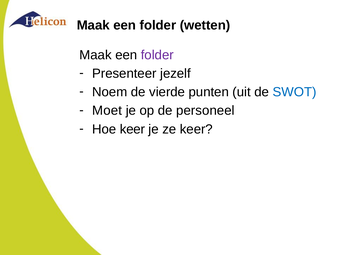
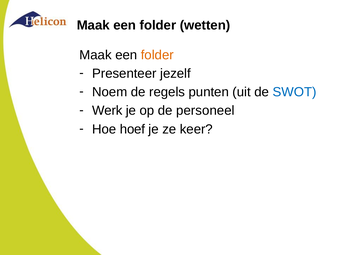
folder at (157, 55) colour: purple -> orange
vierde: vierde -> regels
Moet: Moet -> Werk
Hoe keer: keer -> hoef
